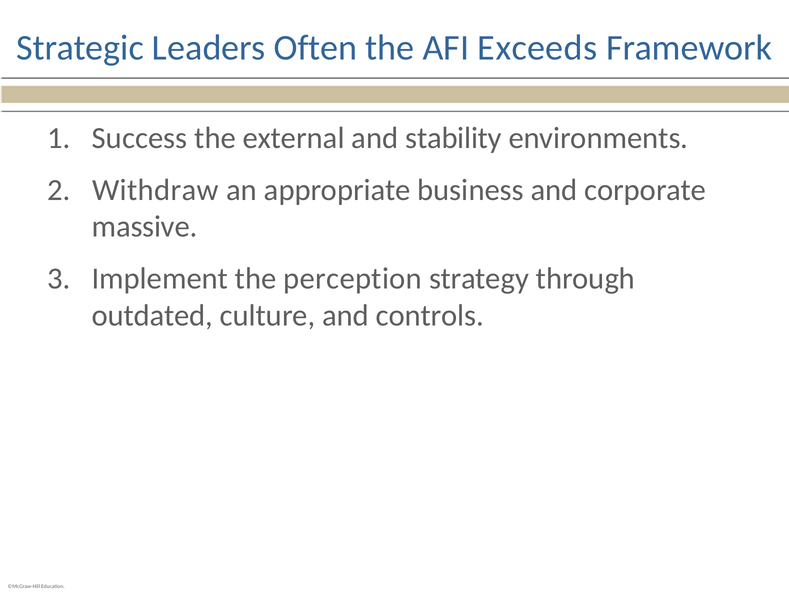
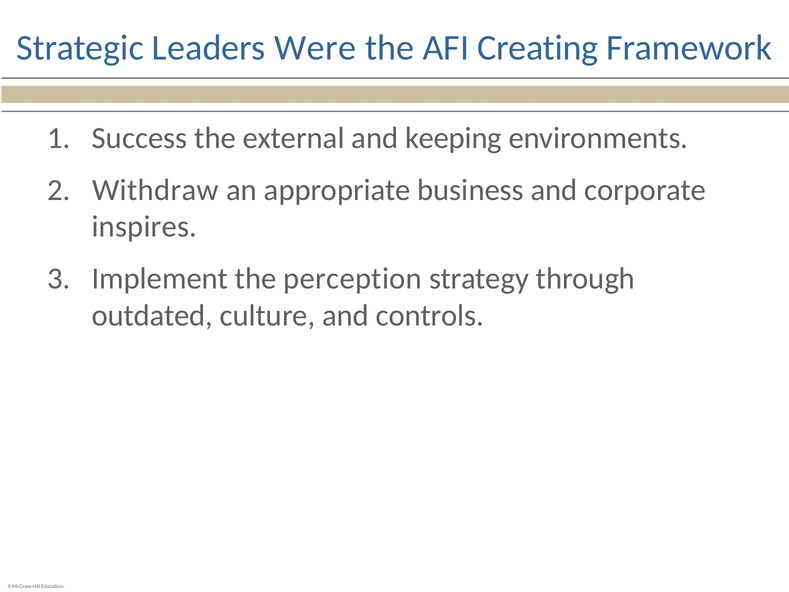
Often: Often -> Were
Exceeds: Exceeds -> Creating
stability: stability -> keeping
massive: massive -> inspires
